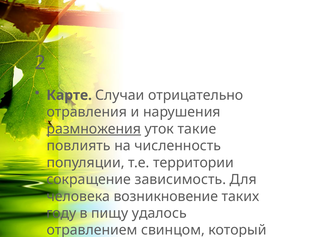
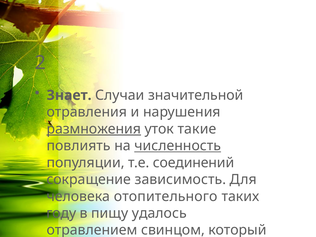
Карте: Карте -> Знает
отрицательно: отрицательно -> значительной
численность underline: none -> present
территории: территории -> соединений
возникновение: возникновение -> отопительного
